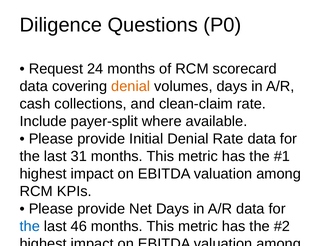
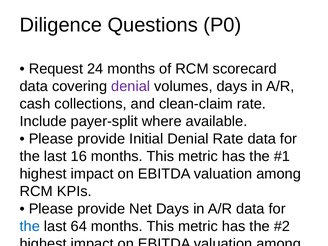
denial at (131, 86) colour: orange -> purple
31: 31 -> 16
46: 46 -> 64
